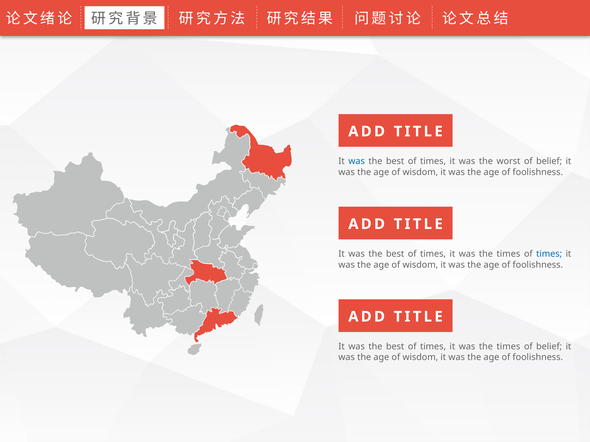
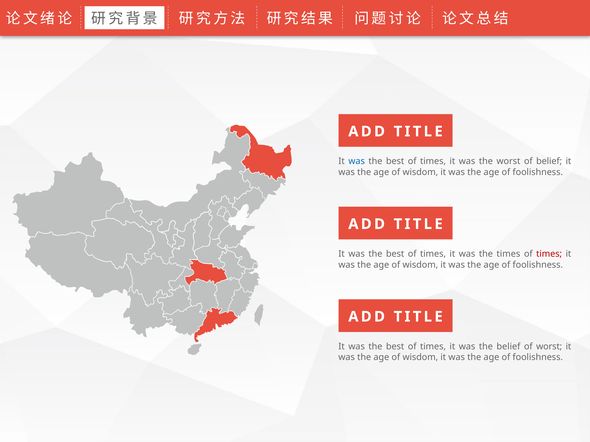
times at (549, 254) colour: blue -> red
times at (508, 347): times -> belief
belief at (549, 347): belief -> worst
